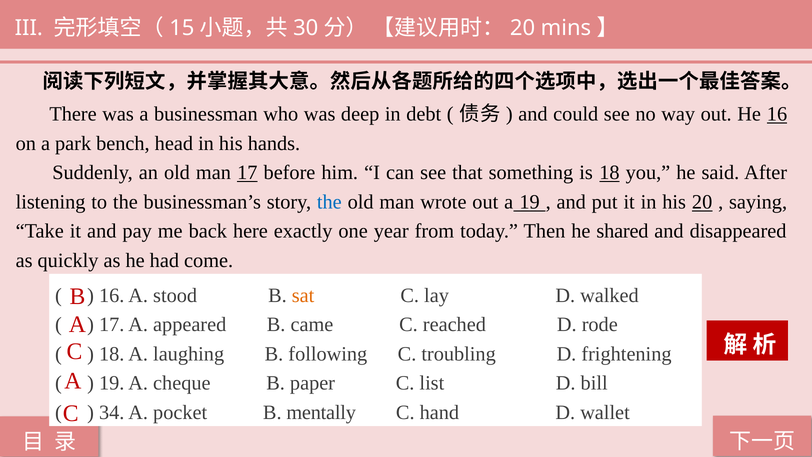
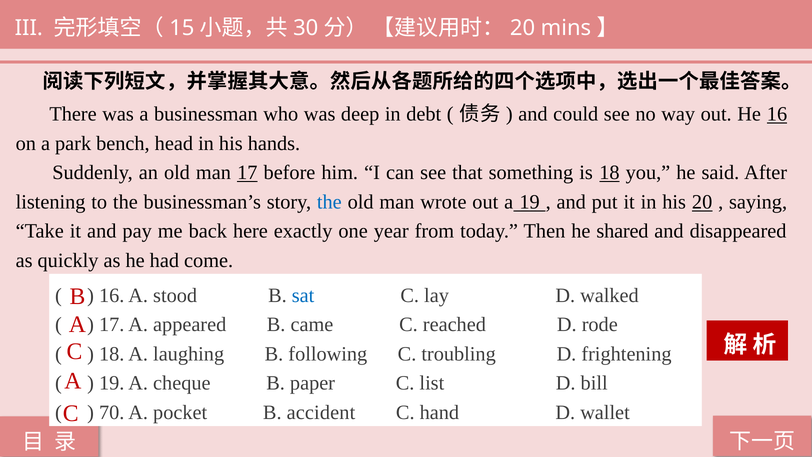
sat colour: orange -> blue
34: 34 -> 70
mentally: mentally -> accident
